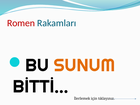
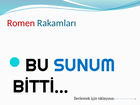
SUNUM colour: orange -> blue
